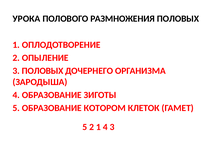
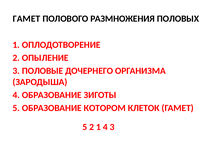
УРОКА at (26, 19): УРОКА -> ГАМЕТ
3 ПОЛОВЫХ: ПОЛОВЫХ -> ПОЛОВЫЕ
